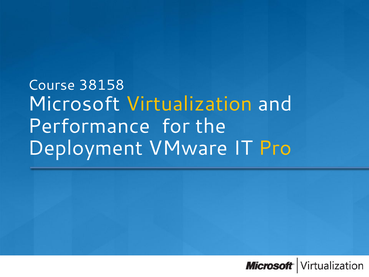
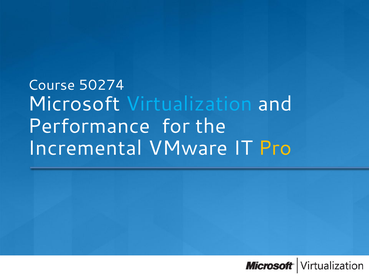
38158: 38158 -> 50274
Virtualization colour: yellow -> light blue
Deployment: Deployment -> Incremental
